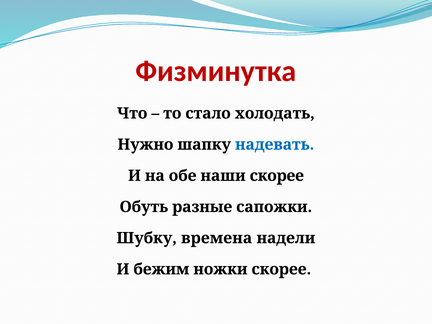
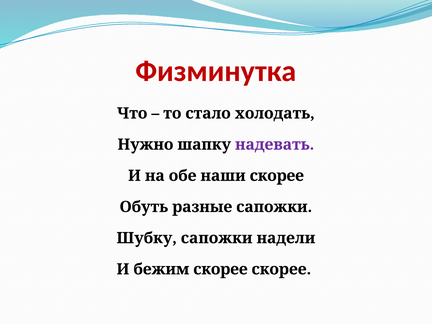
надевать colour: blue -> purple
Шубку времена: времена -> сапожки
бежим ножки: ножки -> скорее
